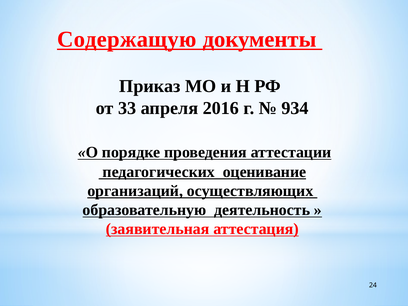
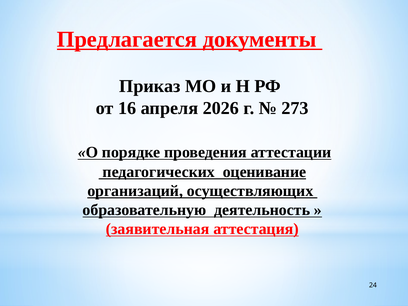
Содержащую: Содержащую -> Предлагается
33: 33 -> 16
2016: 2016 -> 2026
934: 934 -> 273
